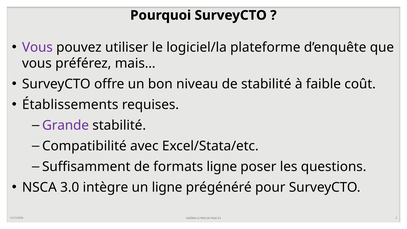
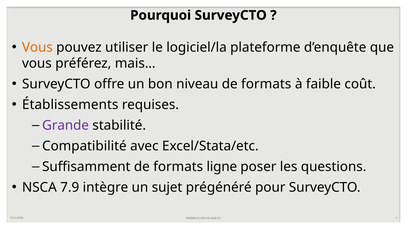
Vous at (37, 47) colour: purple -> orange
niveau de stabilité: stabilité -> formats
3.0: 3.0 -> 7.9
un ligne: ligne -> sujet
